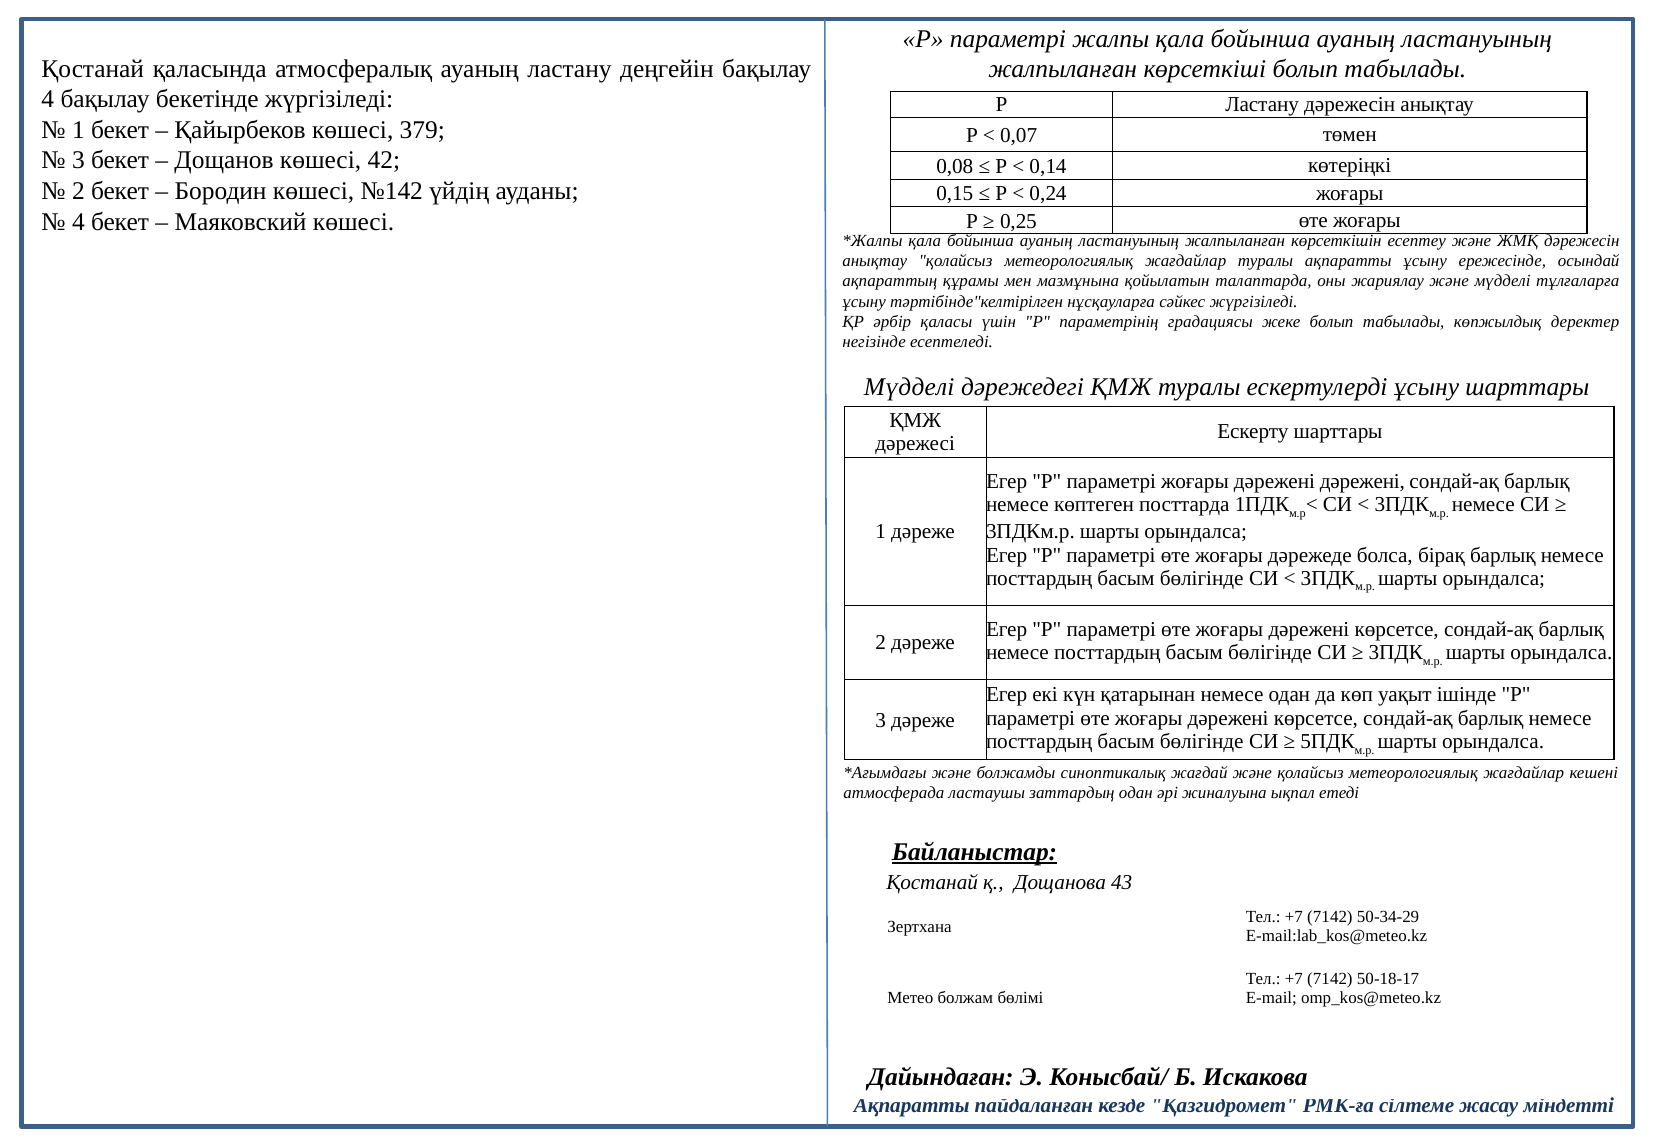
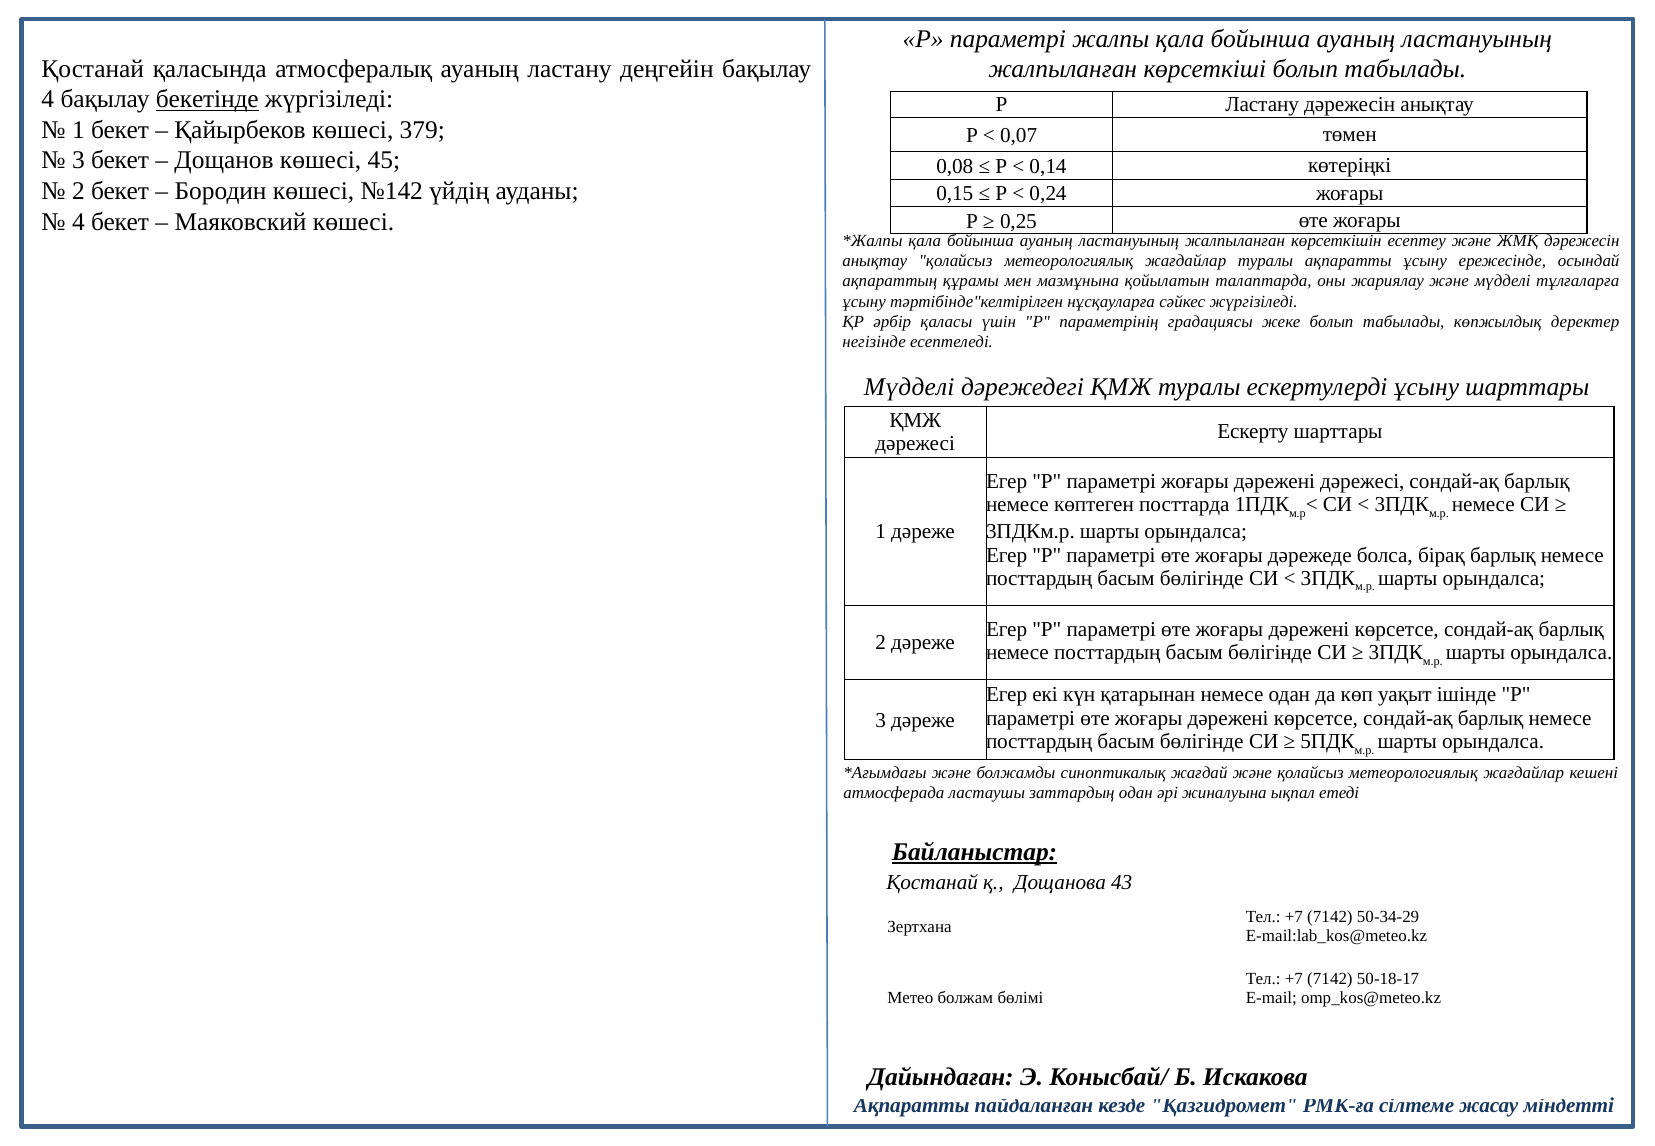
бекетінде underline: none -> present
42: 42 -> 45
дәрежені дәрежені: дәрежені -> дәрежесі
